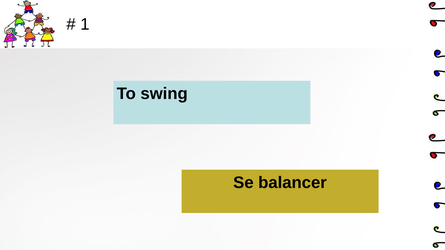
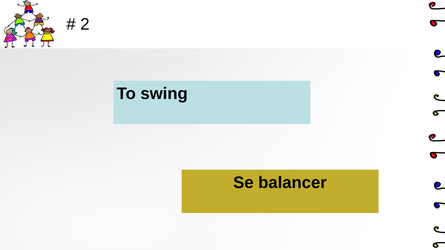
1: 1 -> 2
